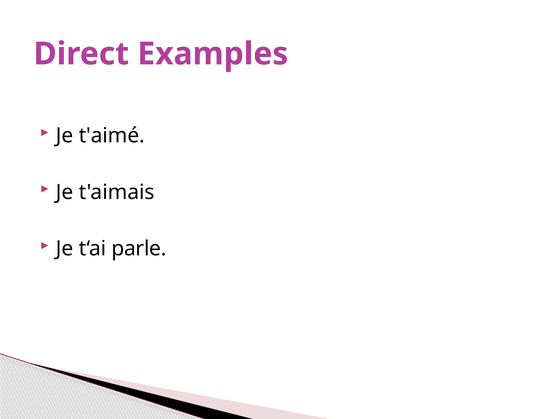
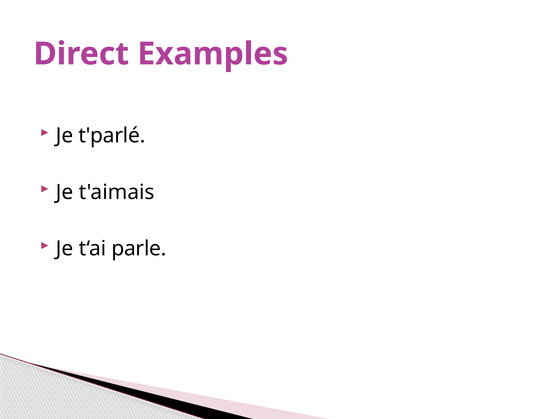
t'aimé: t'aimé -> t'parlé
